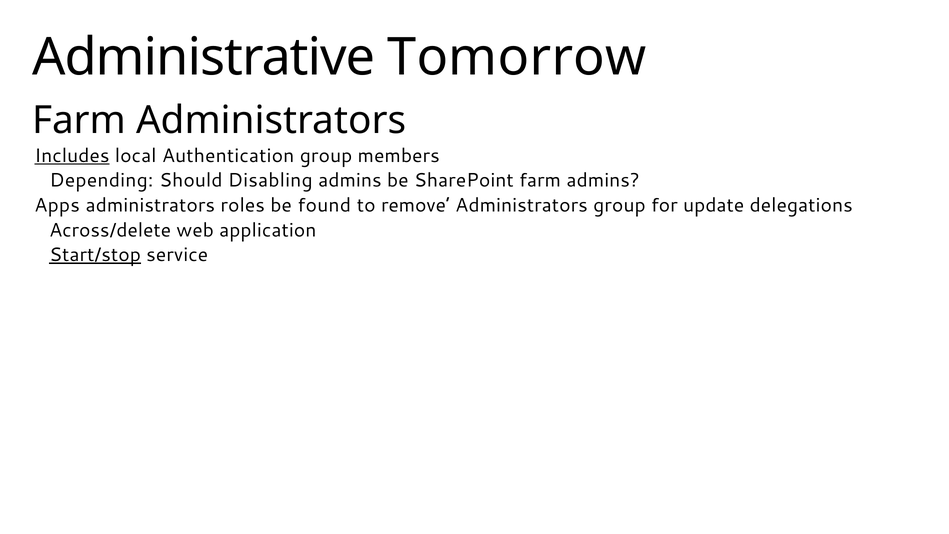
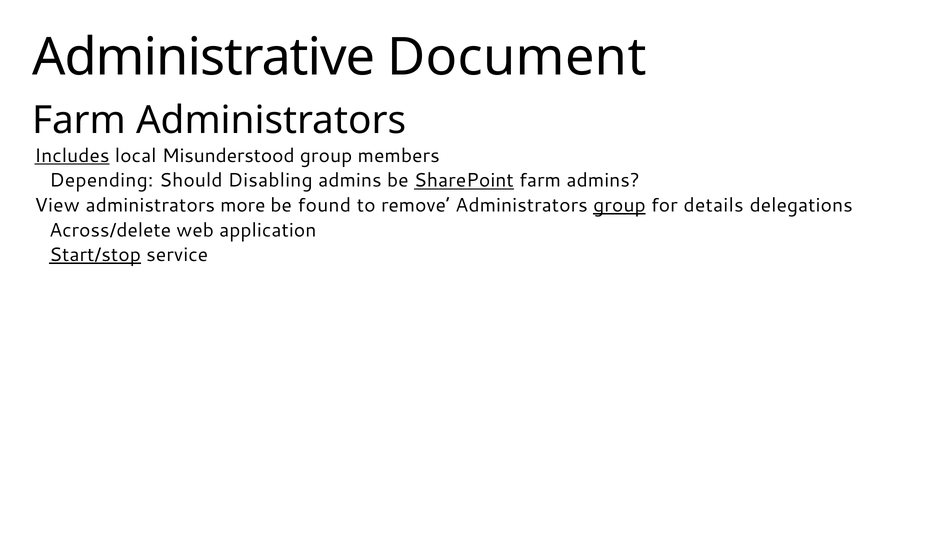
Tomorrow: Tomorrow -> Document
Authentication: Authentication -> Misunderstood
SharePoint underline: none -> present
Apps: Apps -> View
roles: roles -> more
group at (619, 205) underline: none -> present
update: update -> details
